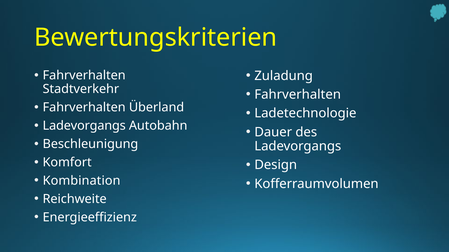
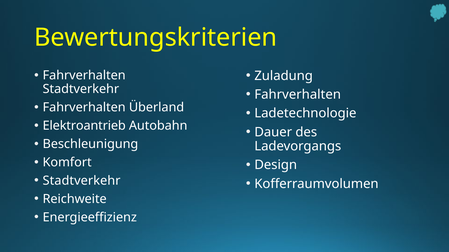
Ladevorgangs at (84, 126): Ladevorgangs -> Elektroantrieb
Kombination at (82, 181): Kombination -> Stadtverkehr
